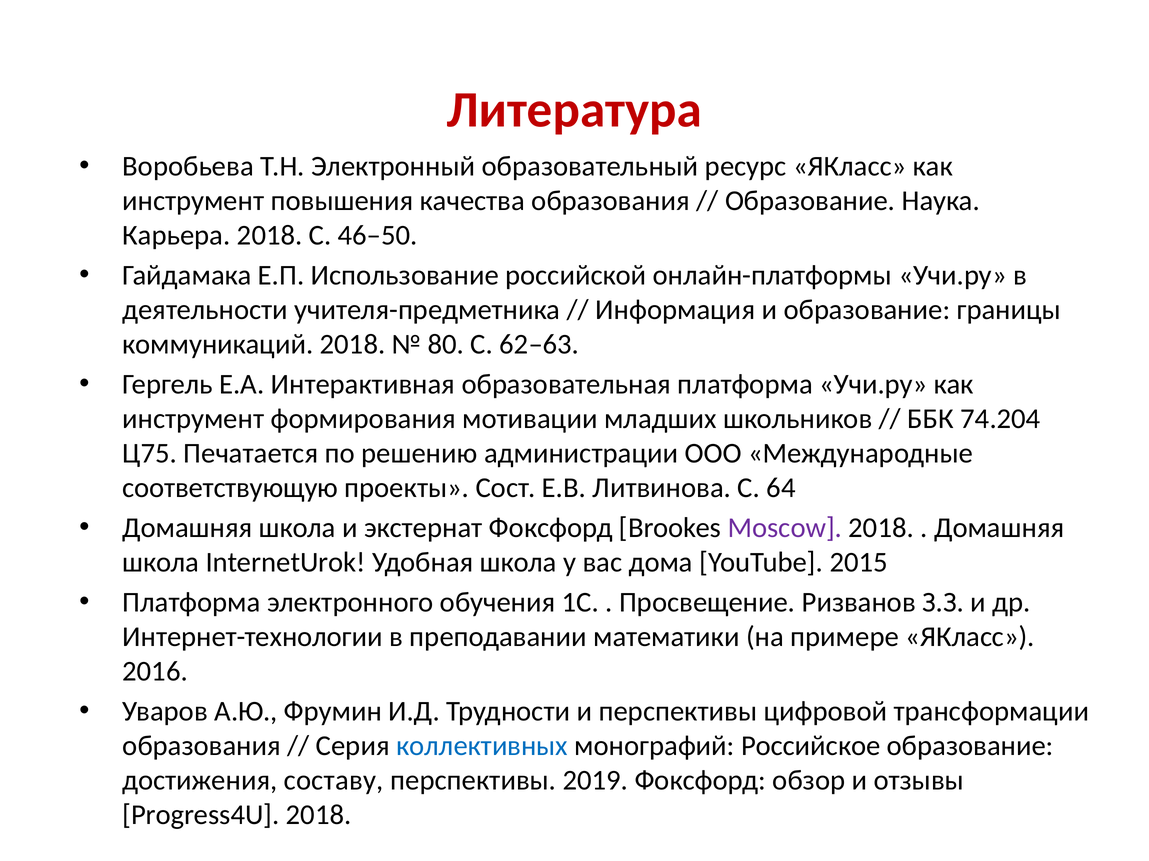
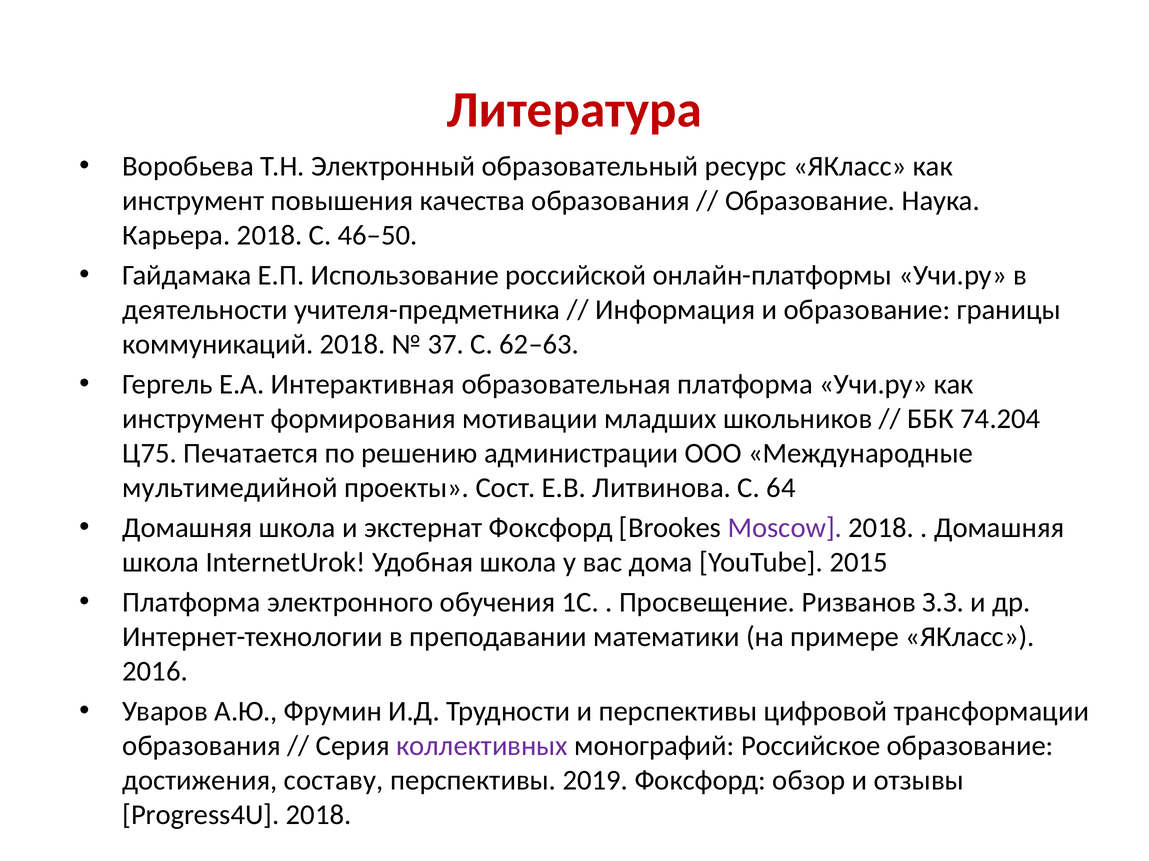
80: 80 -> 37
соответствующую: соответствующую -> мультимедийной
коллективных colour: blue -> purple
